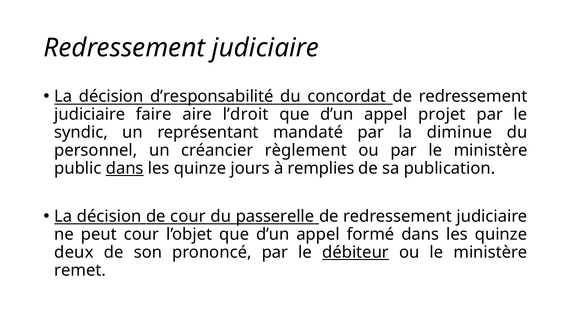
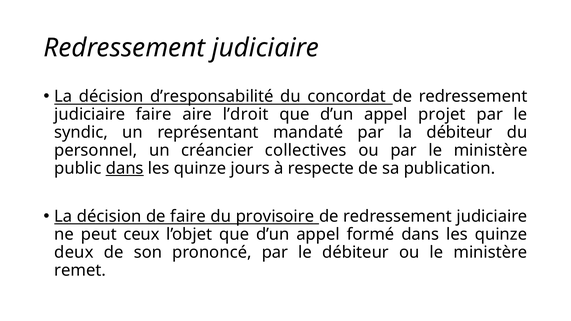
la diminue: diminue -> débiteur
règlement: règlement -> collectives
remplies: remplies -> respecte
de cour: cour -> faire
passerelle: passerelle -> provisoire
peut cour: cour -> ceux
débiteur at (356, 252) underline: present -> none
